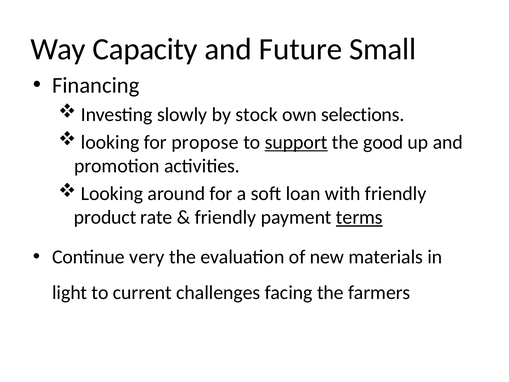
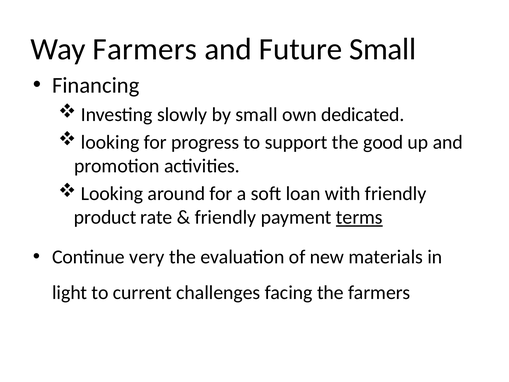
Way Capacity: Capacity -> Farmers
by stock: stock -> small
selections: selections -> dedicated
propose: propose -> progress
support underline: present -> none
